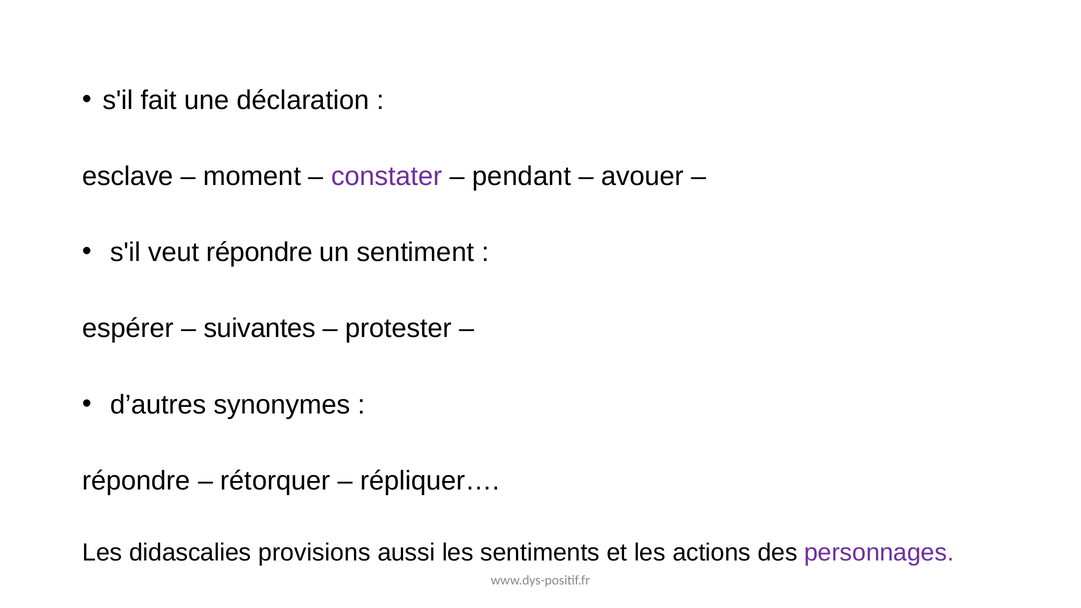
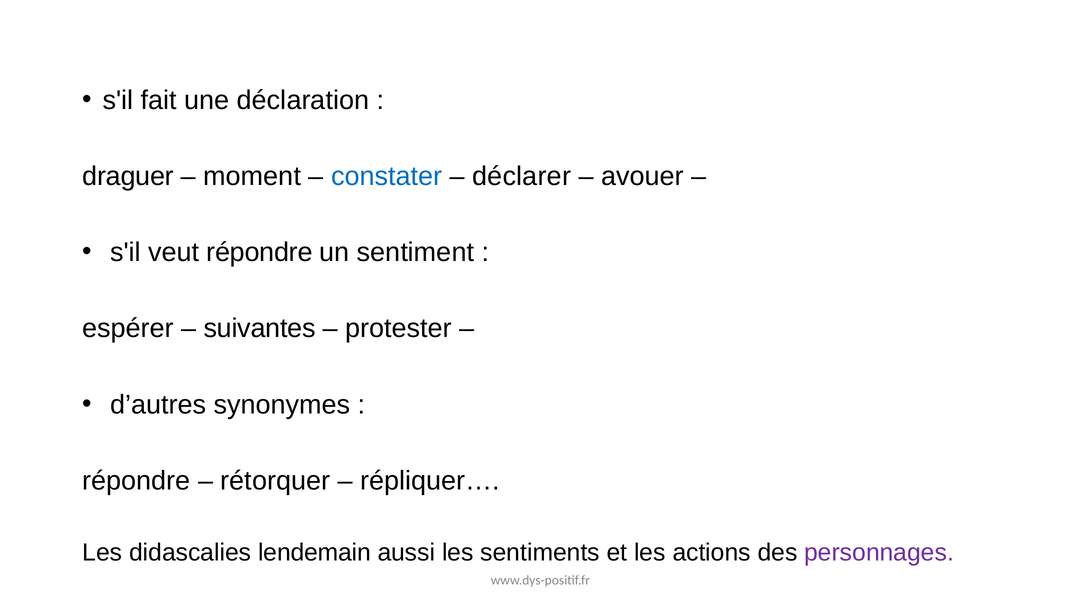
esclave: esclave -> draguer
constater colour: purple -> blue
pendant: pendant -> déclarer
provisions: provisions -> lendemain
